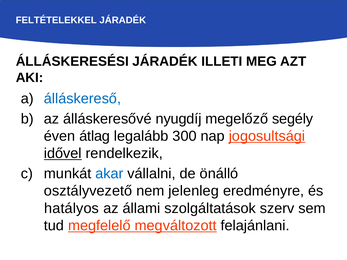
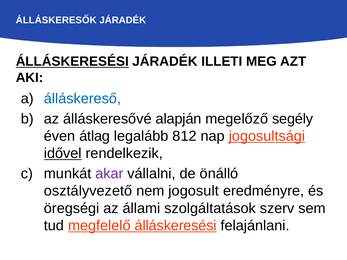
FELTÉTELEKKEL: FELTÉTELEKKEL -> ÁLLÁSKERESŐK
ÁLLÁSKERESÉSI at (72, 62) underline: none -> present
nyugdíj: nyugdíj -> alapján
300: 300 -> 812
akar colour: blue -> purple
jelenleg: jelenleg -> jogosult
hatályos: hatályos -> öregségi
megfelelő megváltozott: megváltozott -> álláskeresési
